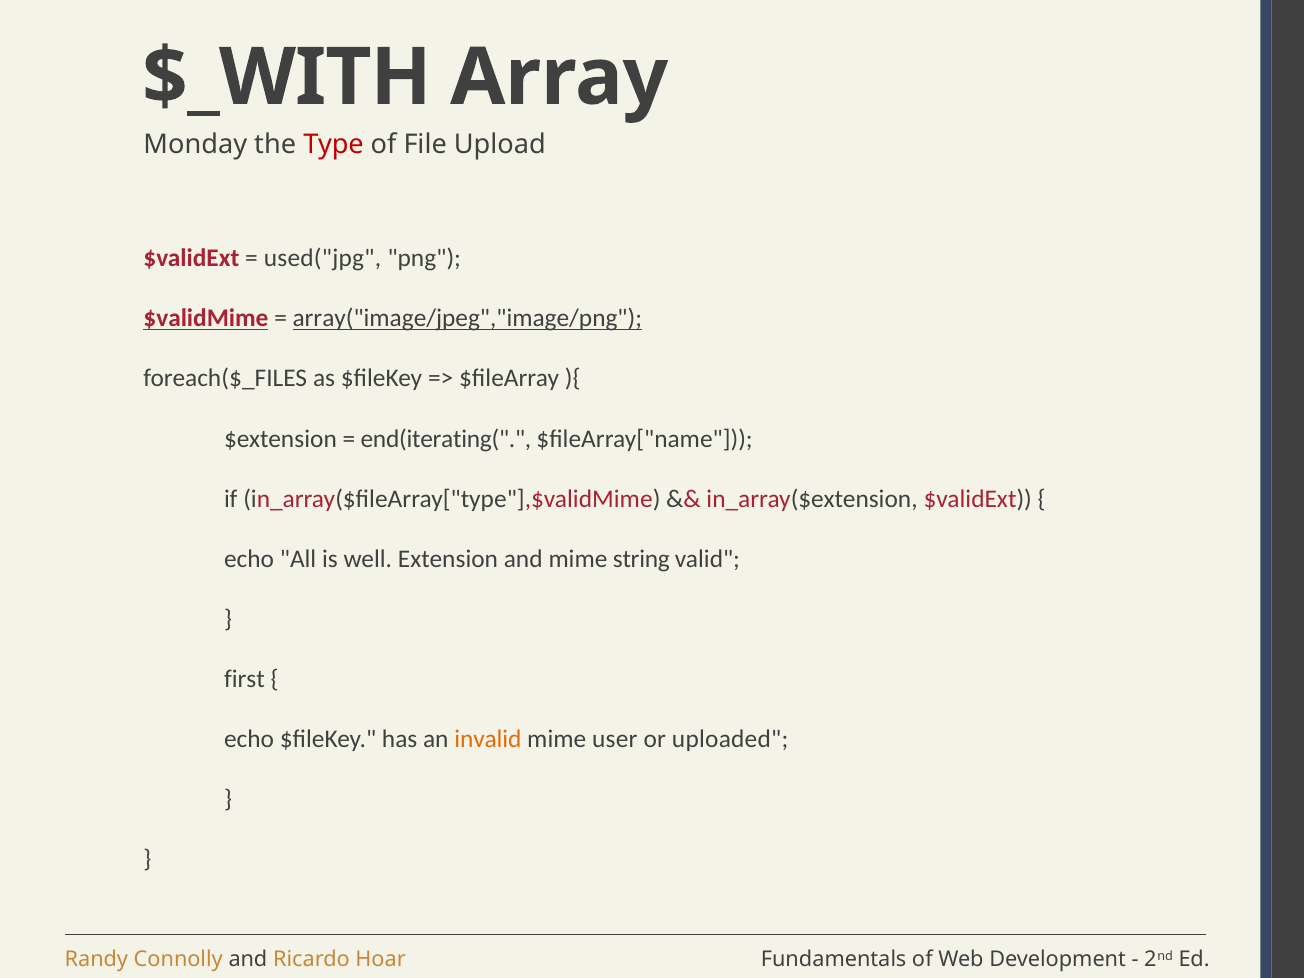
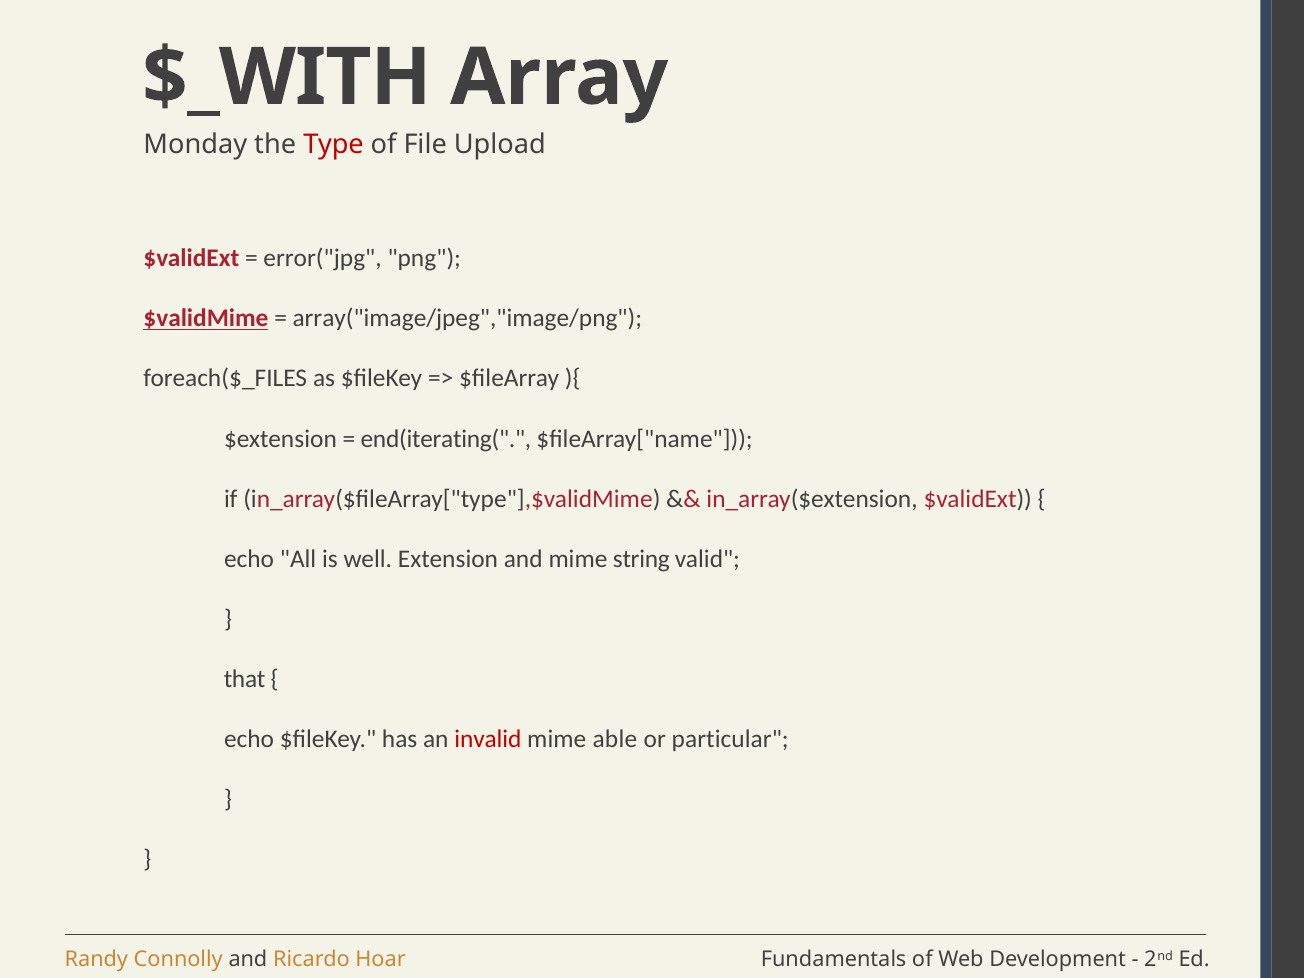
used("jpg: used("jpg -> error("jpg
array("image/jpeg","image/png underline: present -> none
first: first -> that
invalid colour: orange -> red
user: user -> able
uploaded: uploaded -> particular
